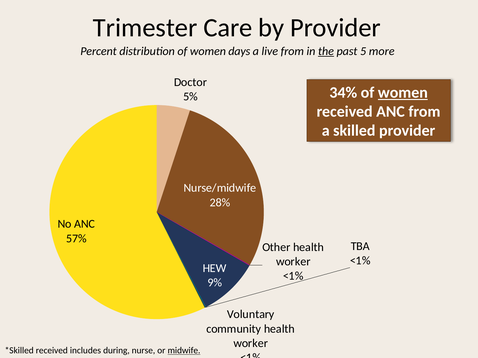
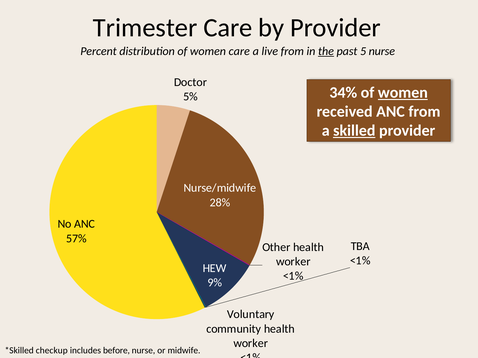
women days: days -> care
5 more: more -> nurse
skilled underline: none -> present
received at (52, 351): received -> checkup
during: during -> before
midwife underline: present -> none
